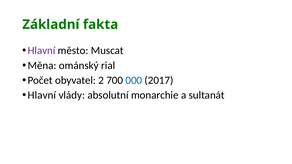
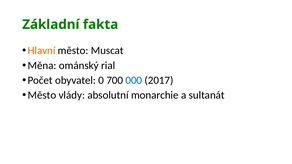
Hlavní at (42, 51) colour: purple -> orange
2: 2 -> 0
Hlavní at (42, 95): Hlavní -> Město
